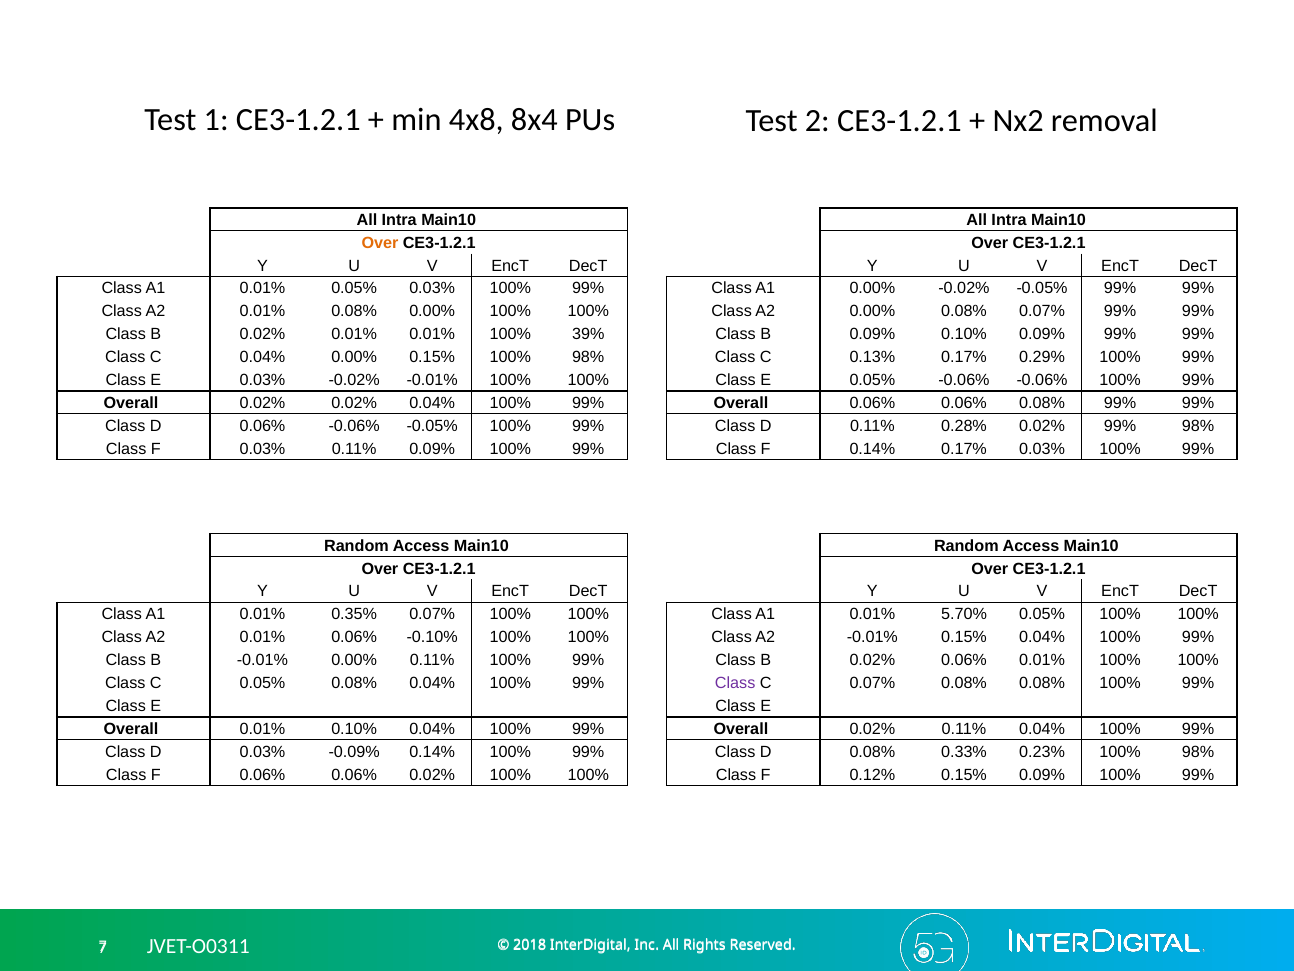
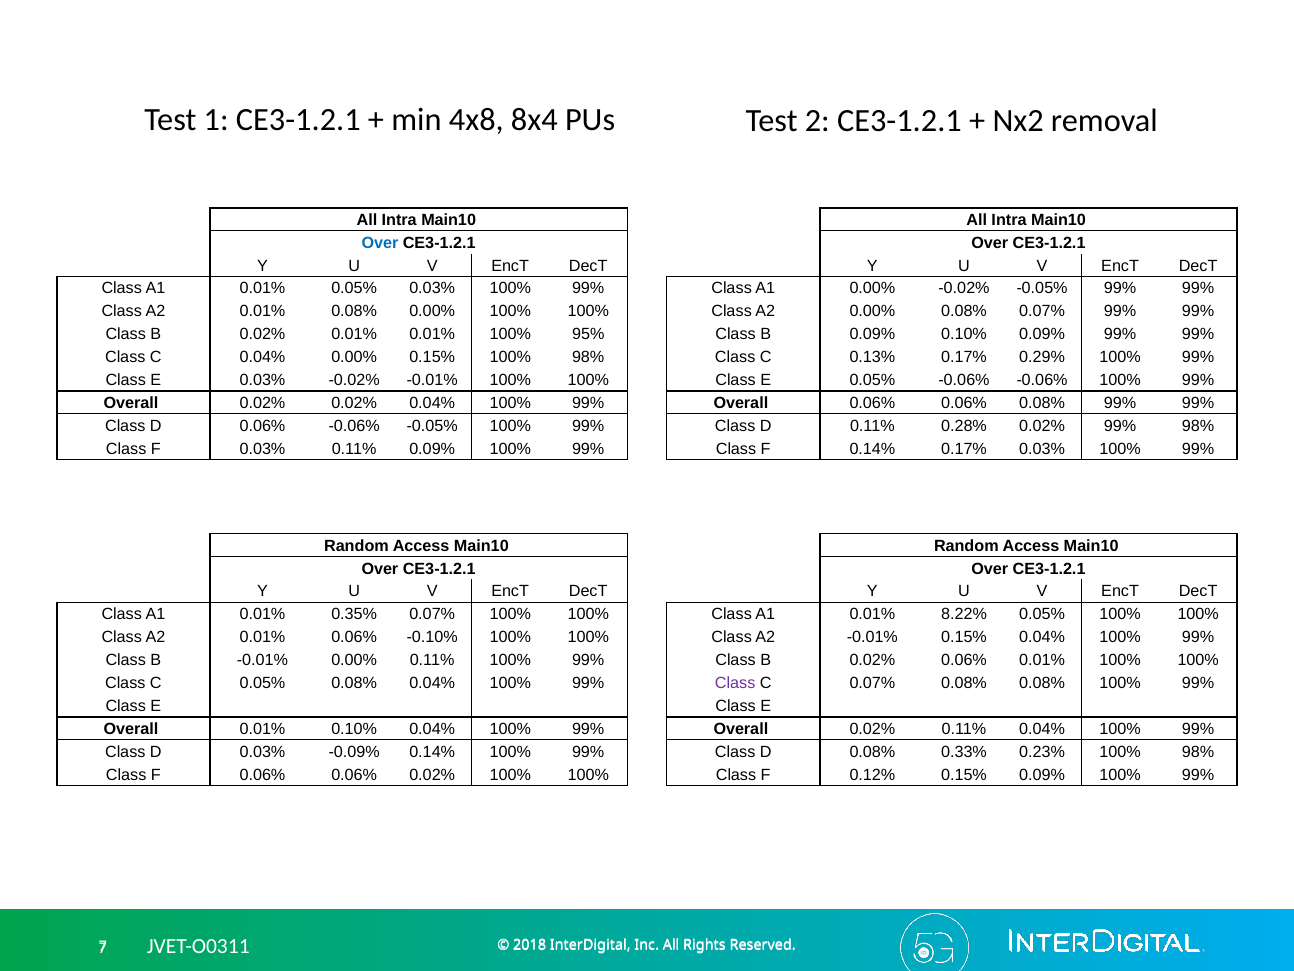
Over at (380, 243) colour: orange -> blue
39%: 39% -> 95%
5.70%: 5.70% -> 8.22%
